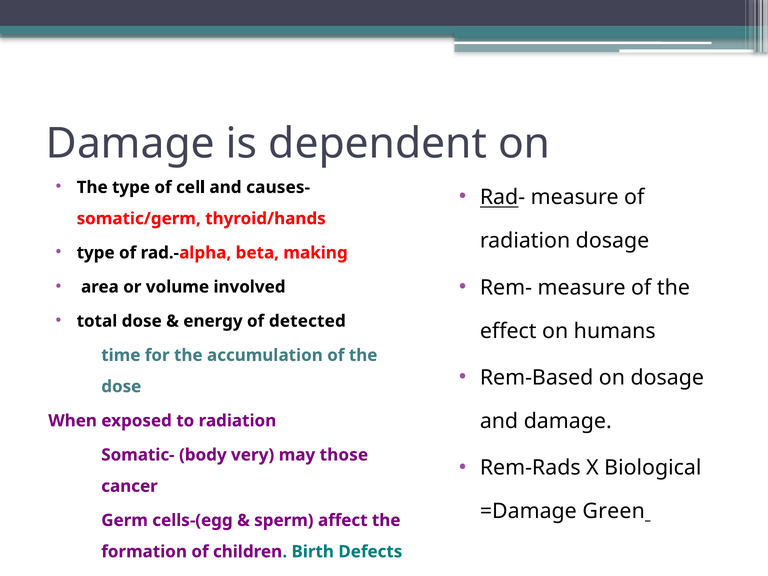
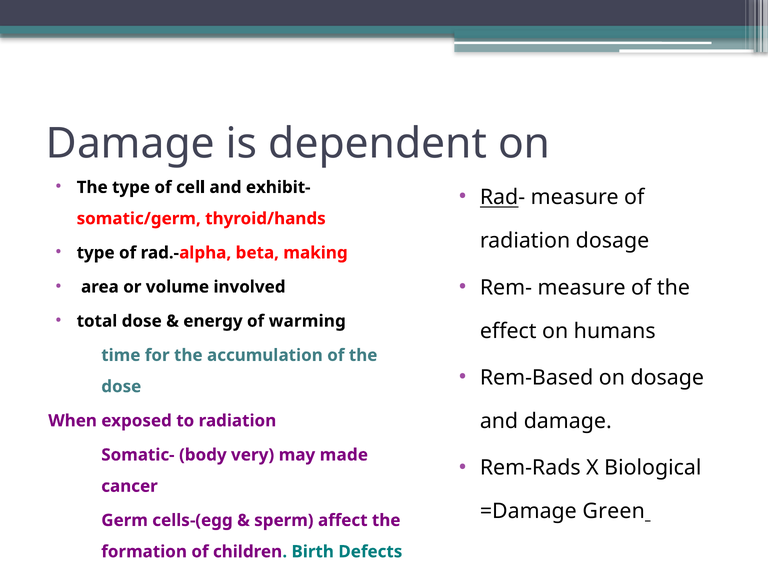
causes-: causes- -> exhibit-
detected: detected -> warming
those: those -> made
